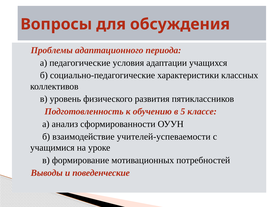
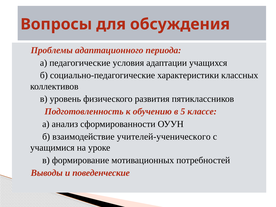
учителей-успеваемости: учителей-успеваемости -> учителей-ученического
